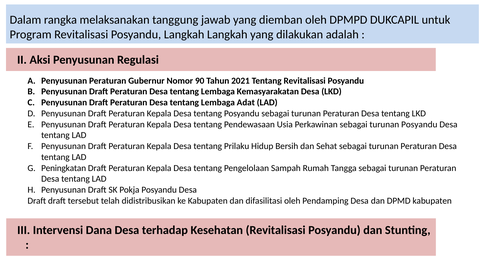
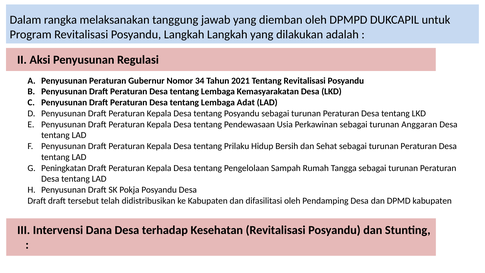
90: 90 -> 34
turunan Posyandu: Posyandu -> Anggaran
